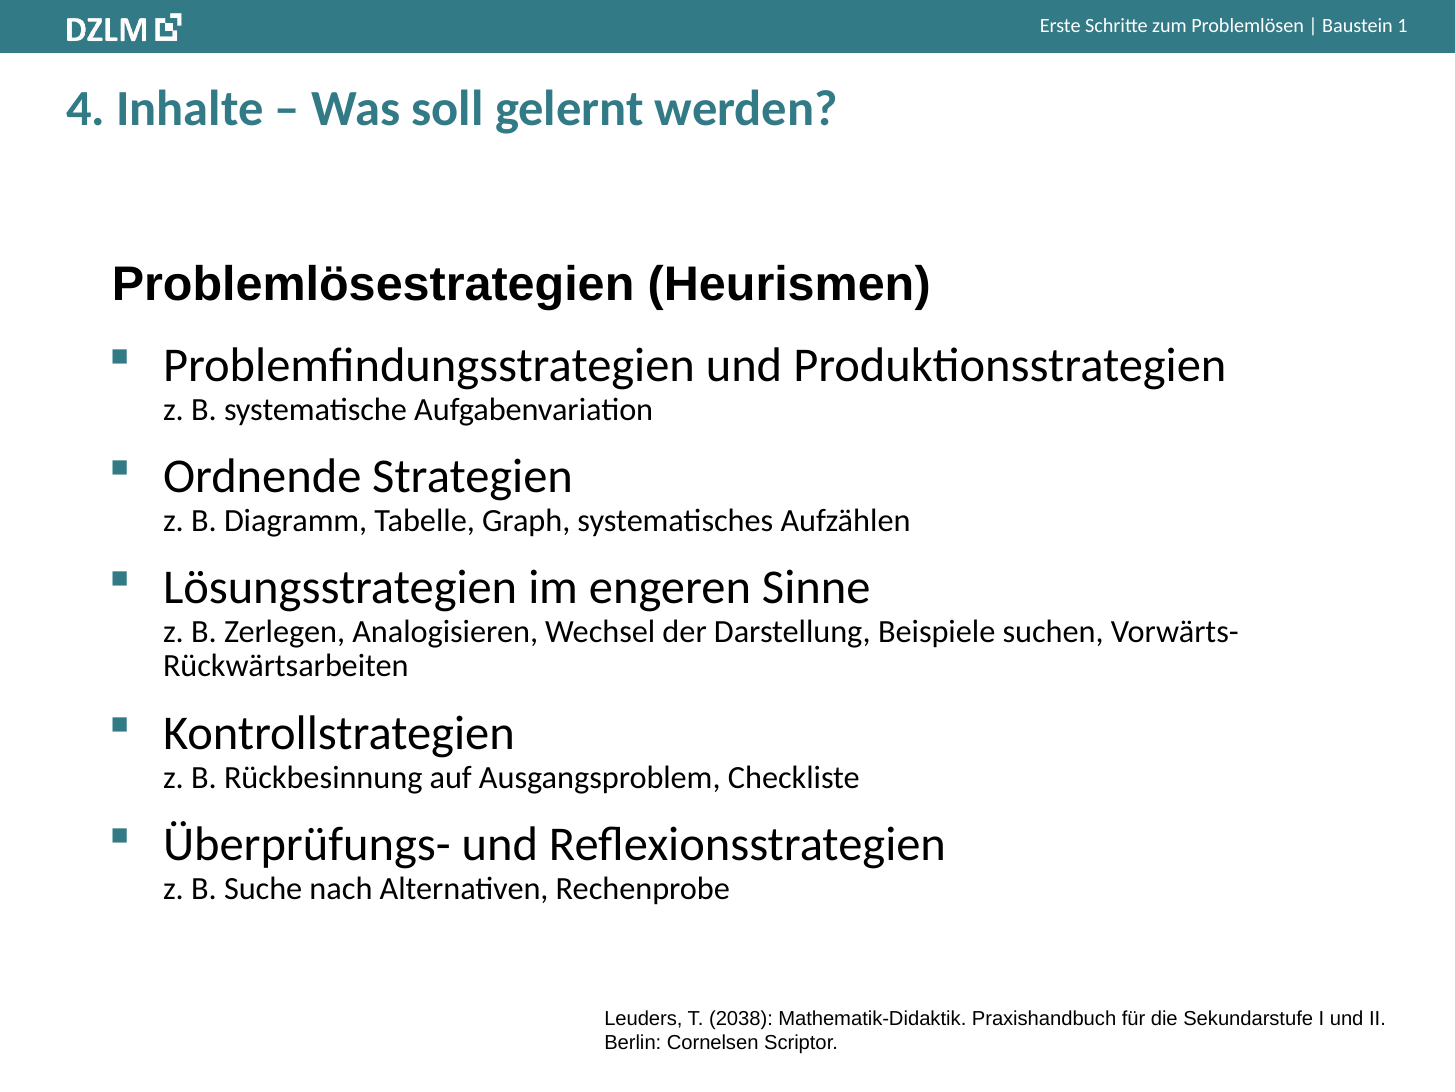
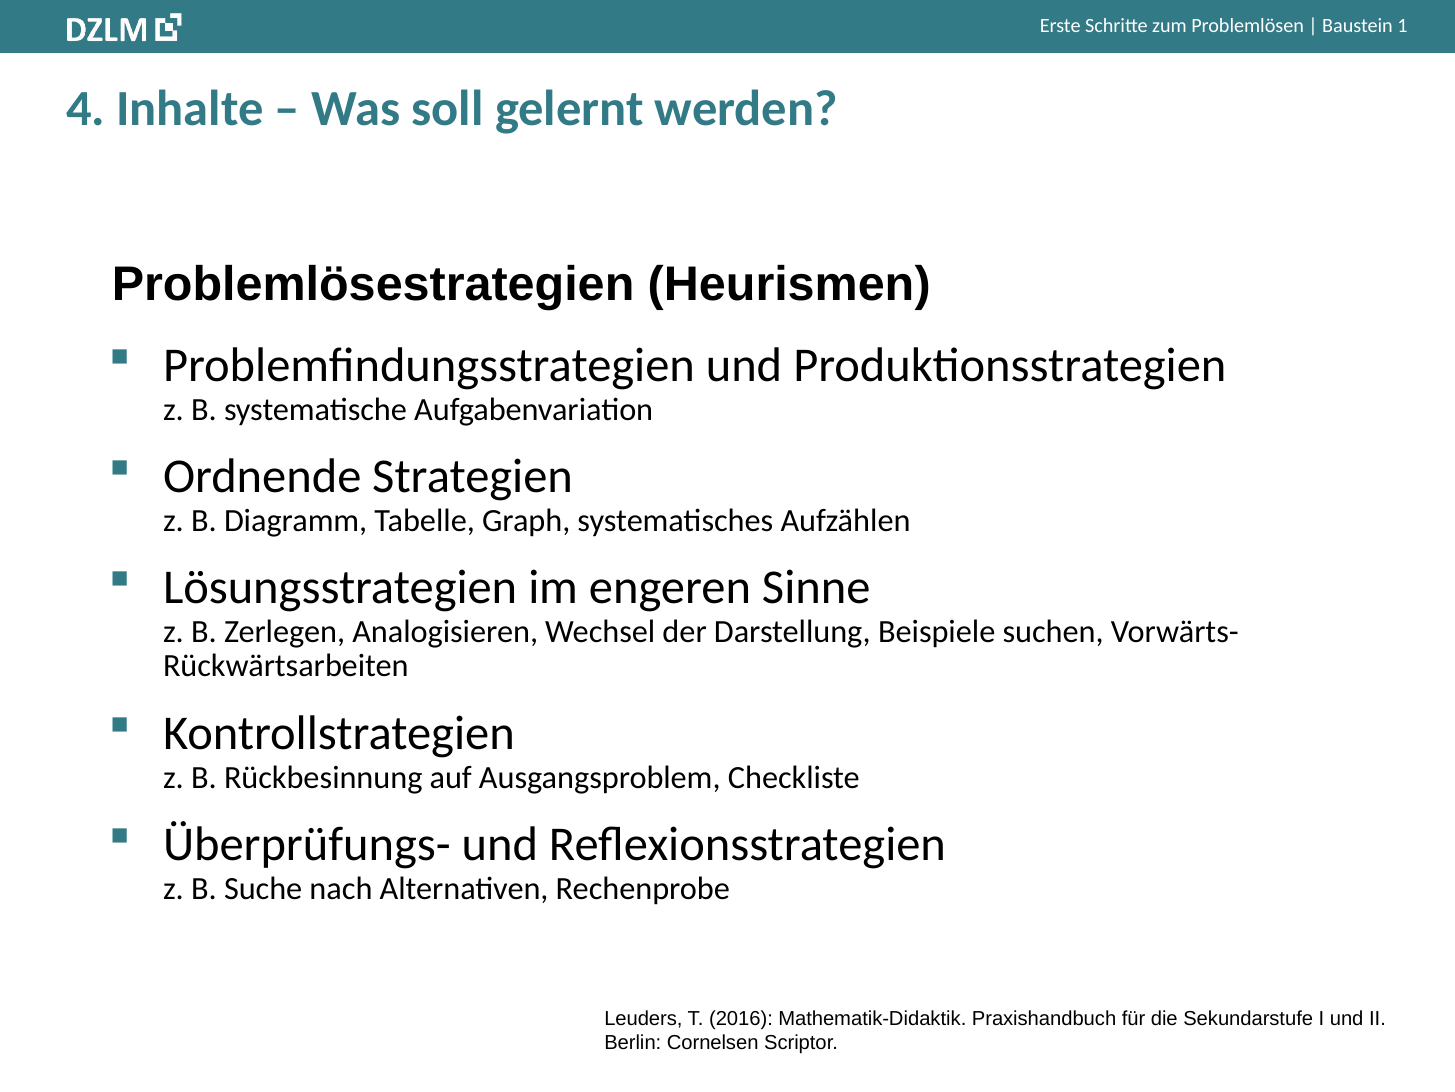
2038: 2038 -> 2016
